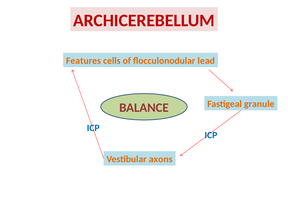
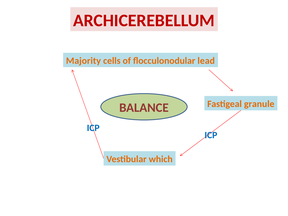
Features: Features -> Majority
axons: axons -> which
